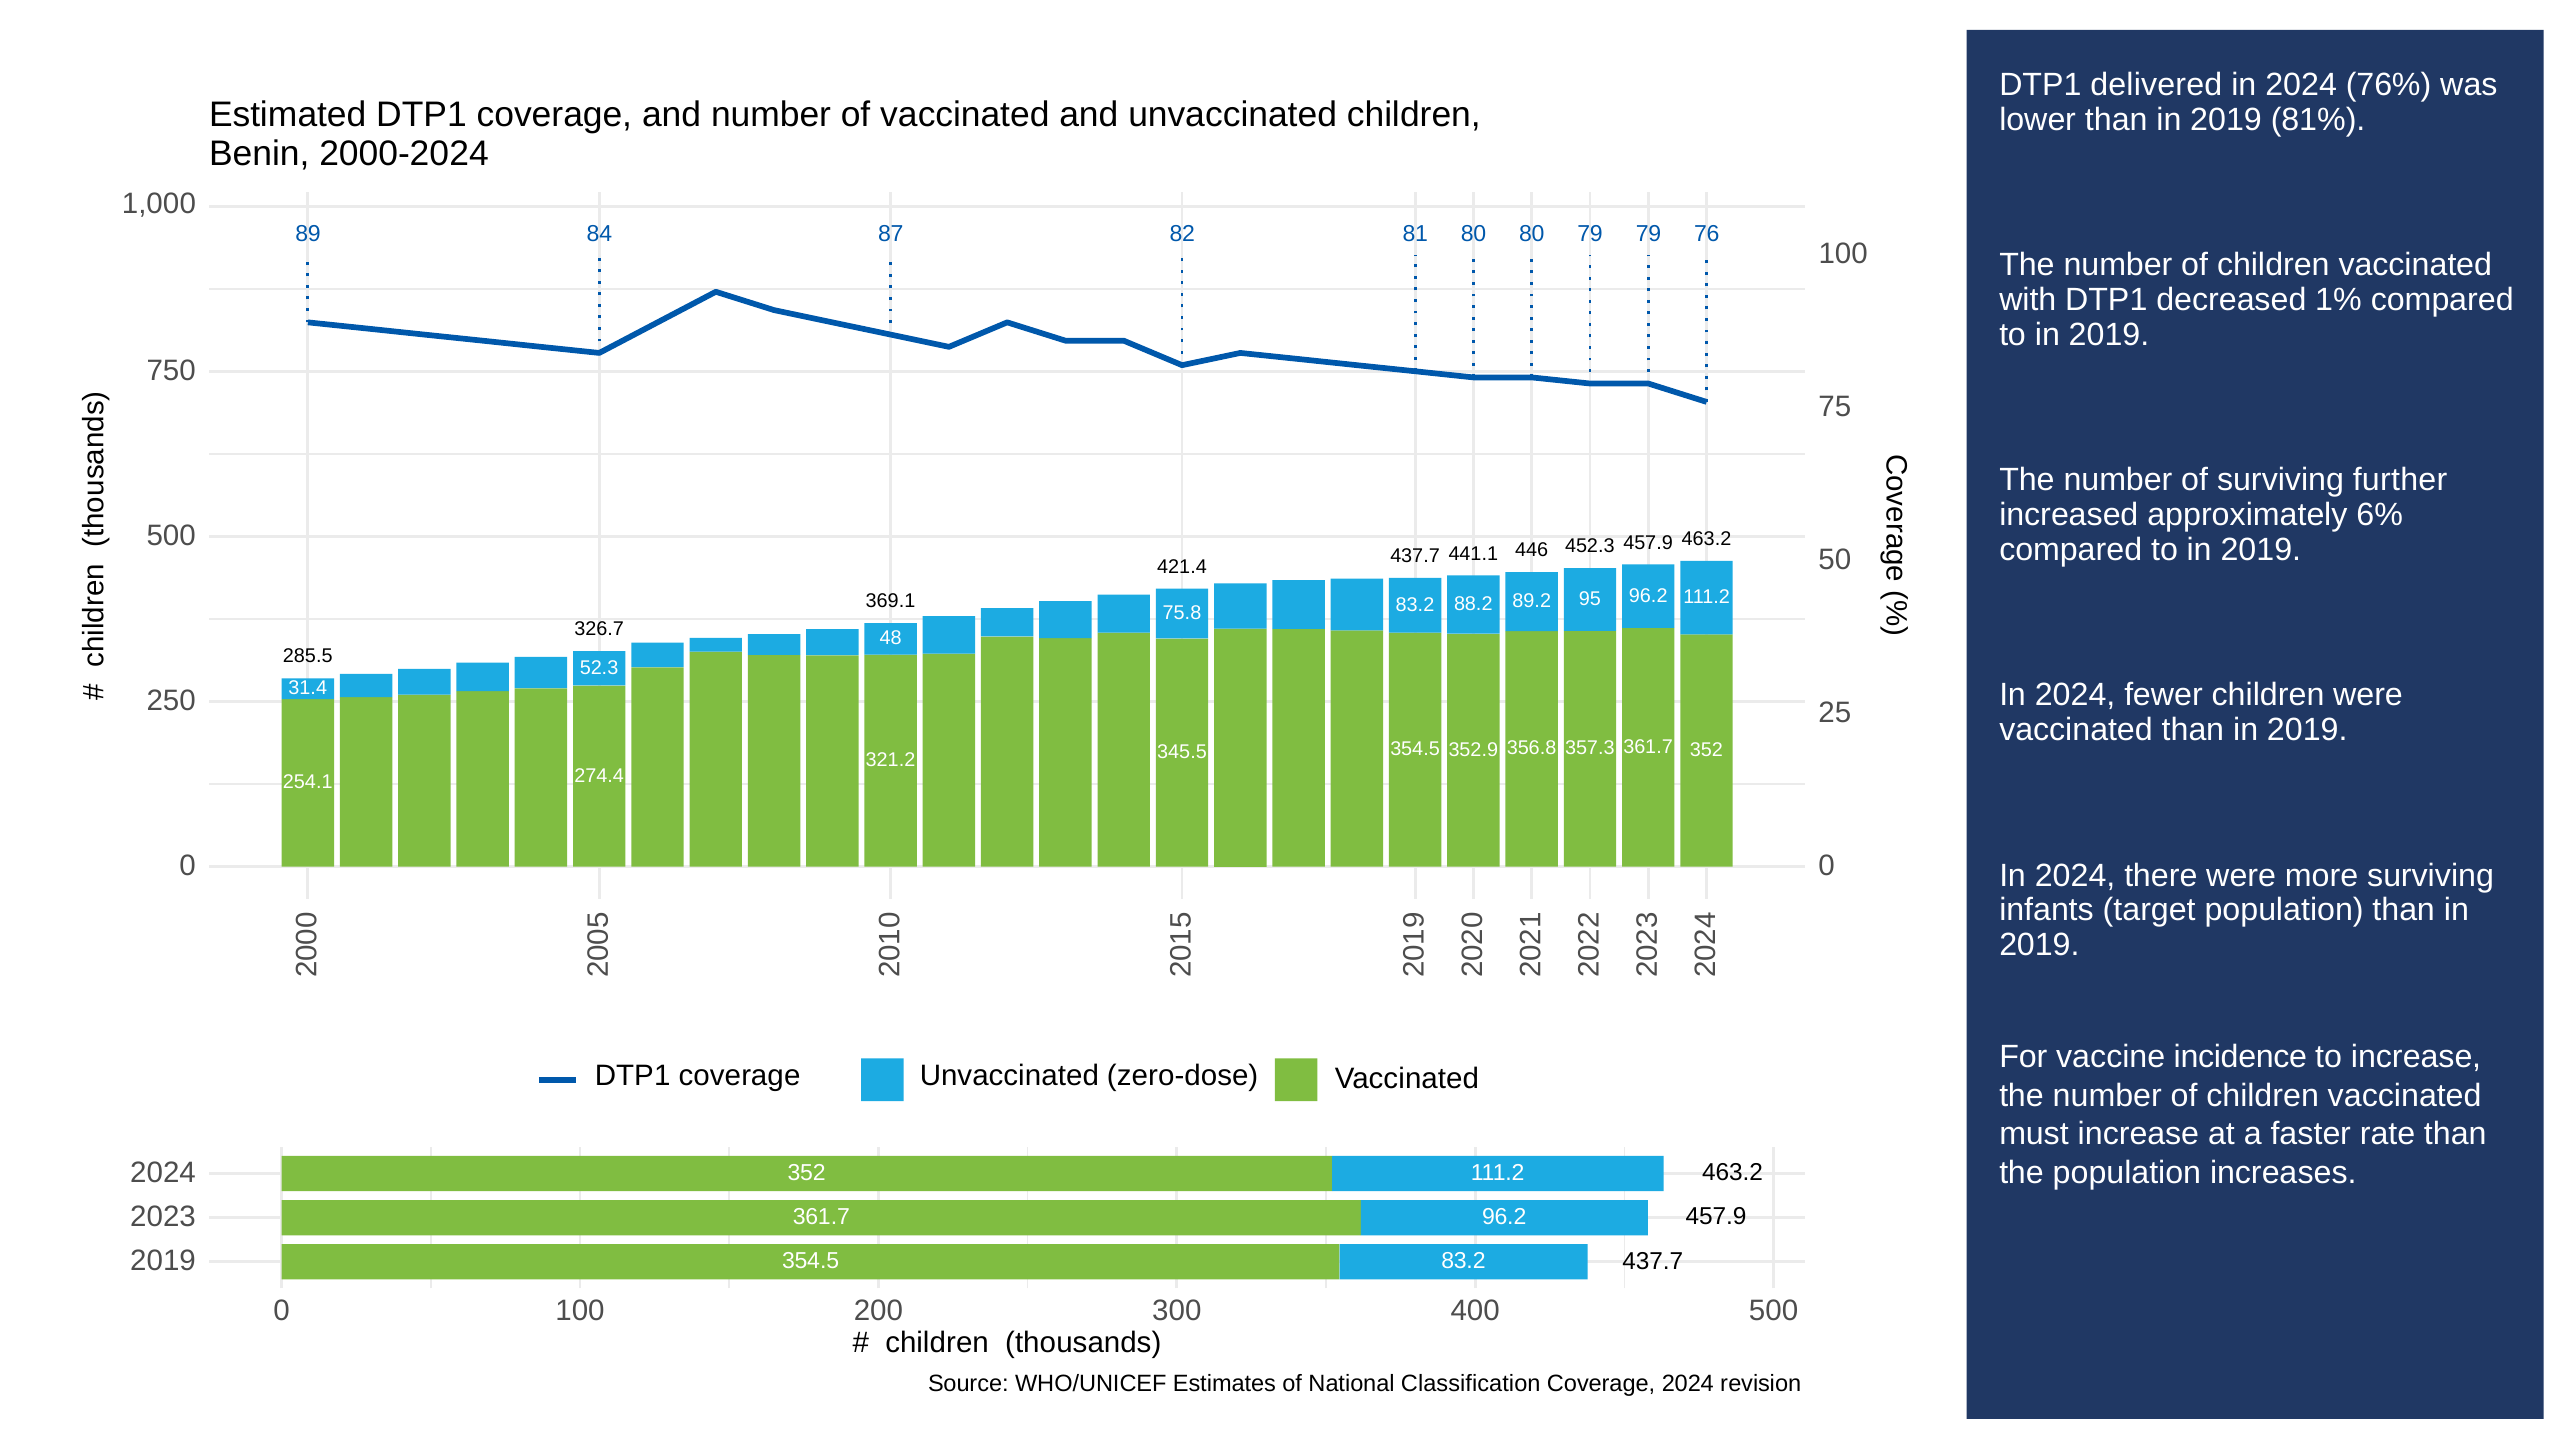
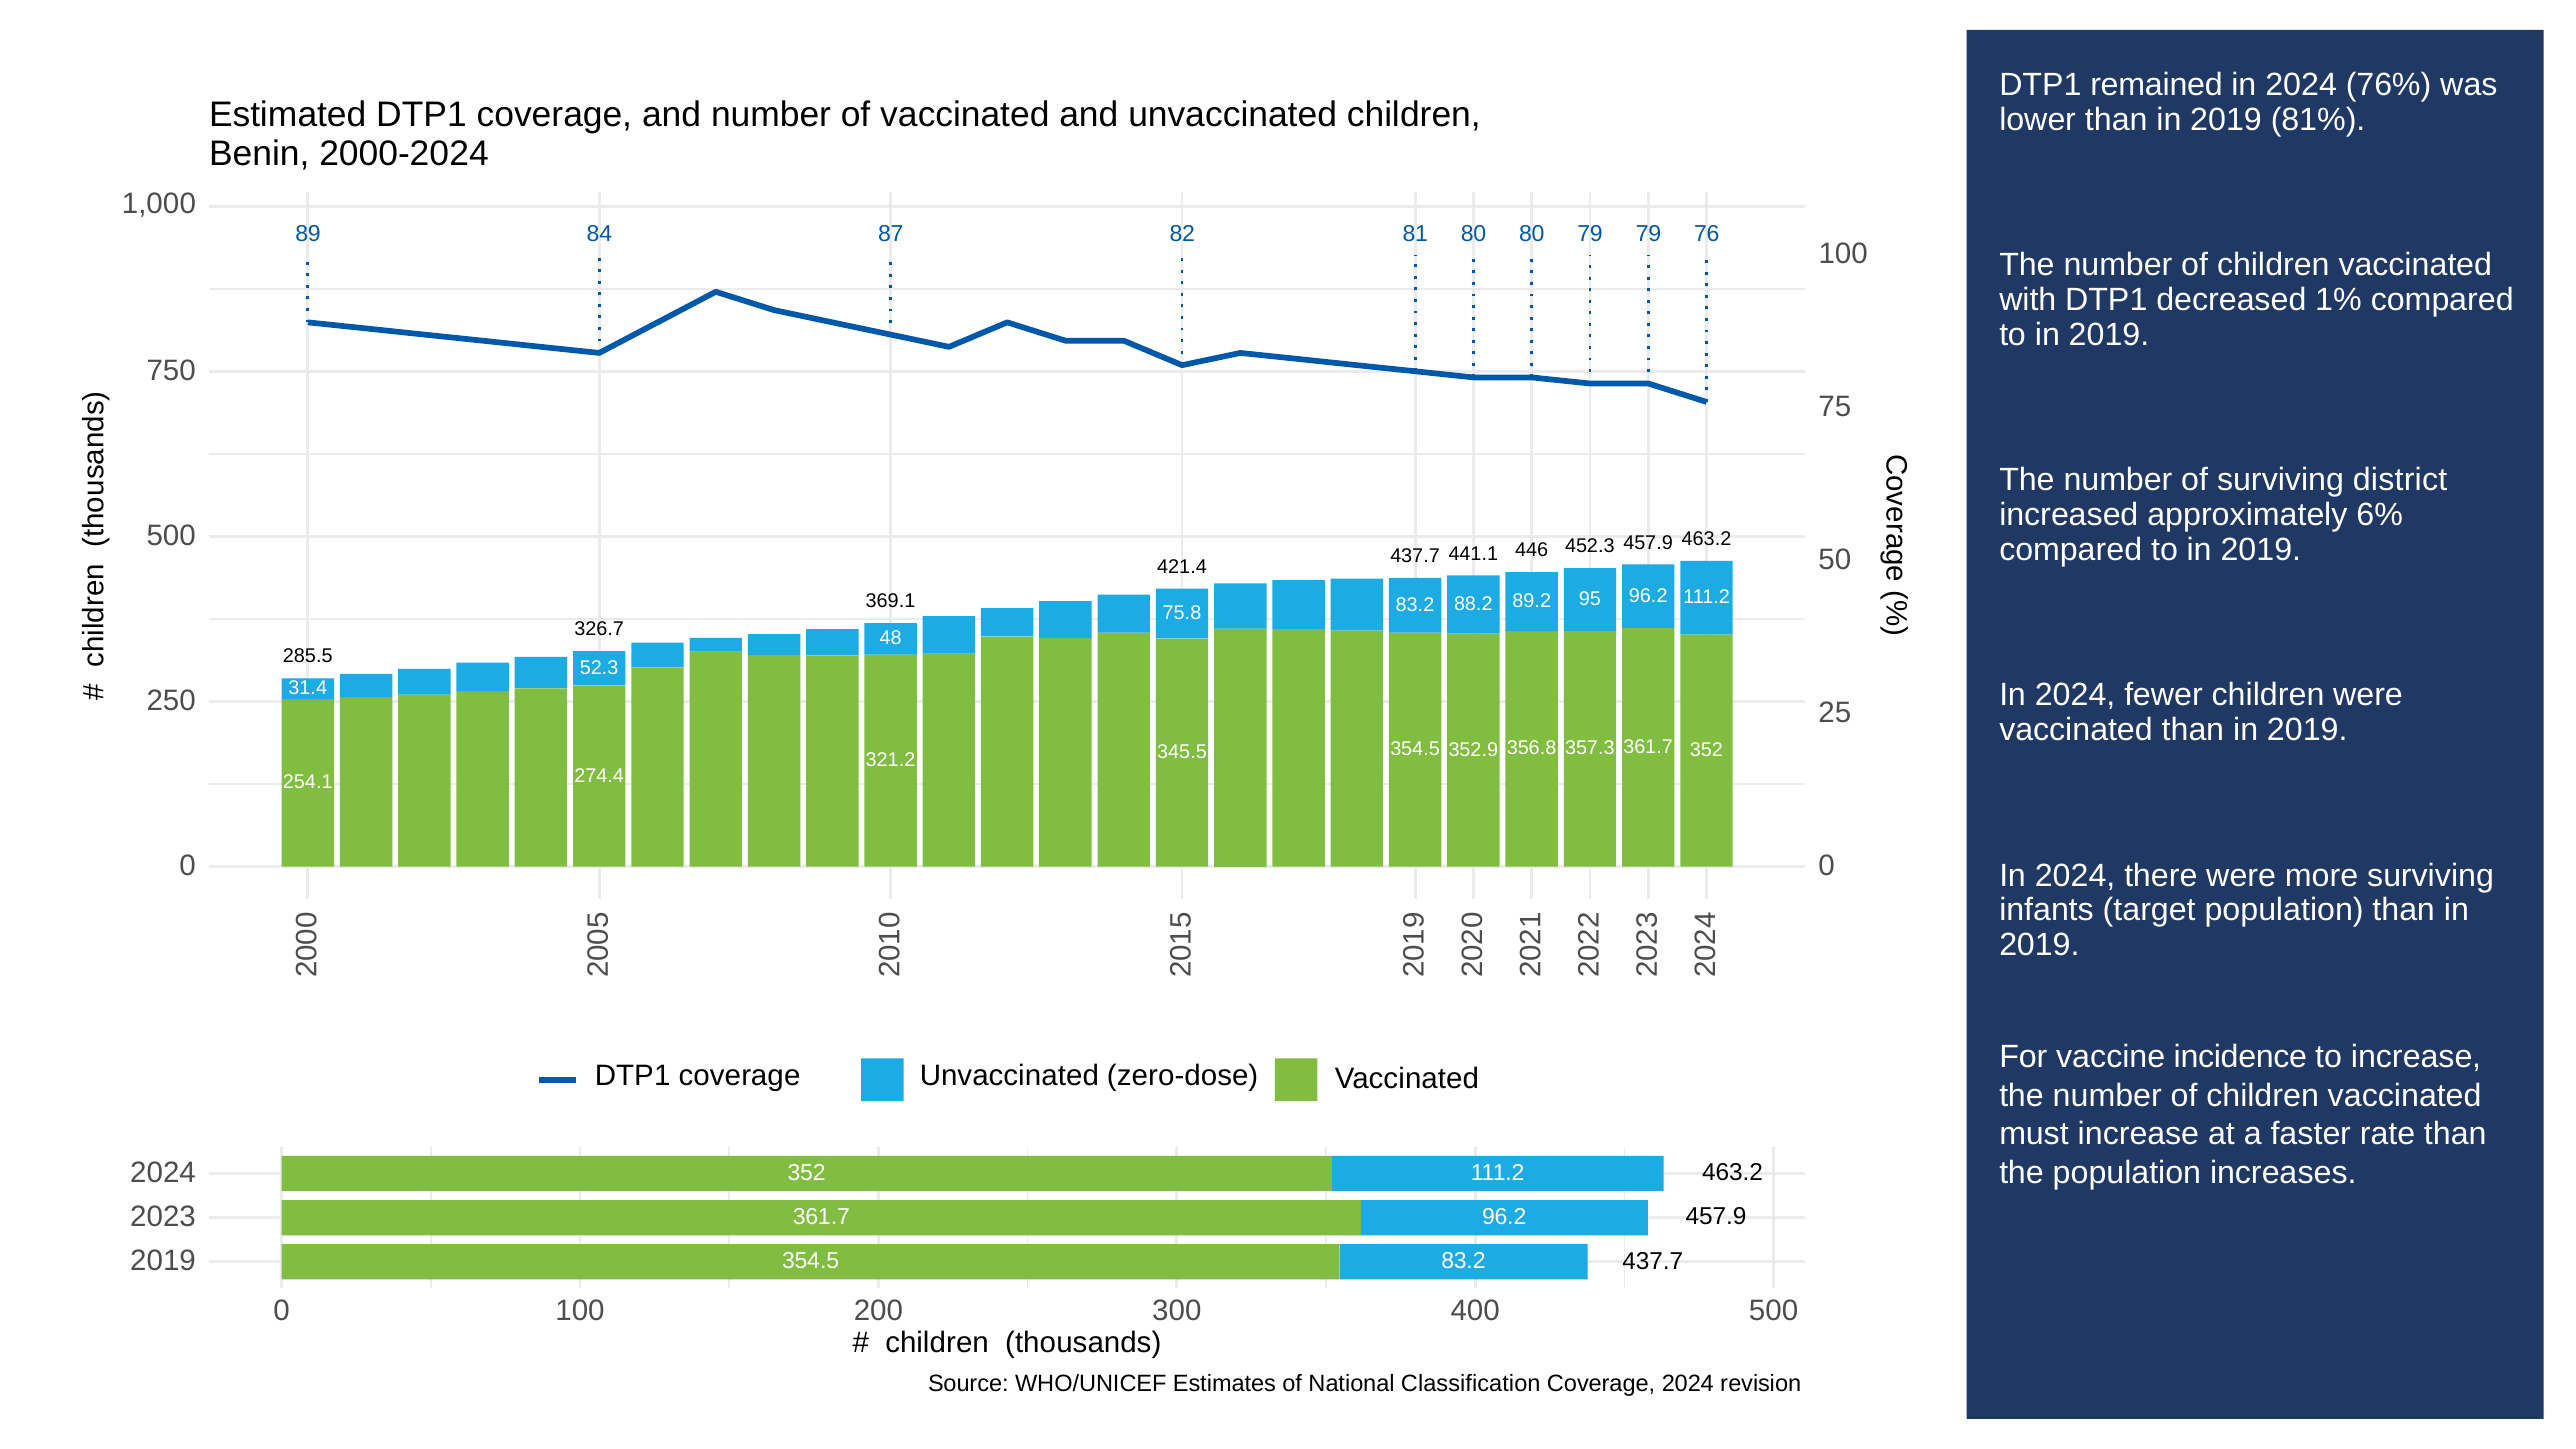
delivered: delivered -> remained
further: further -> district
